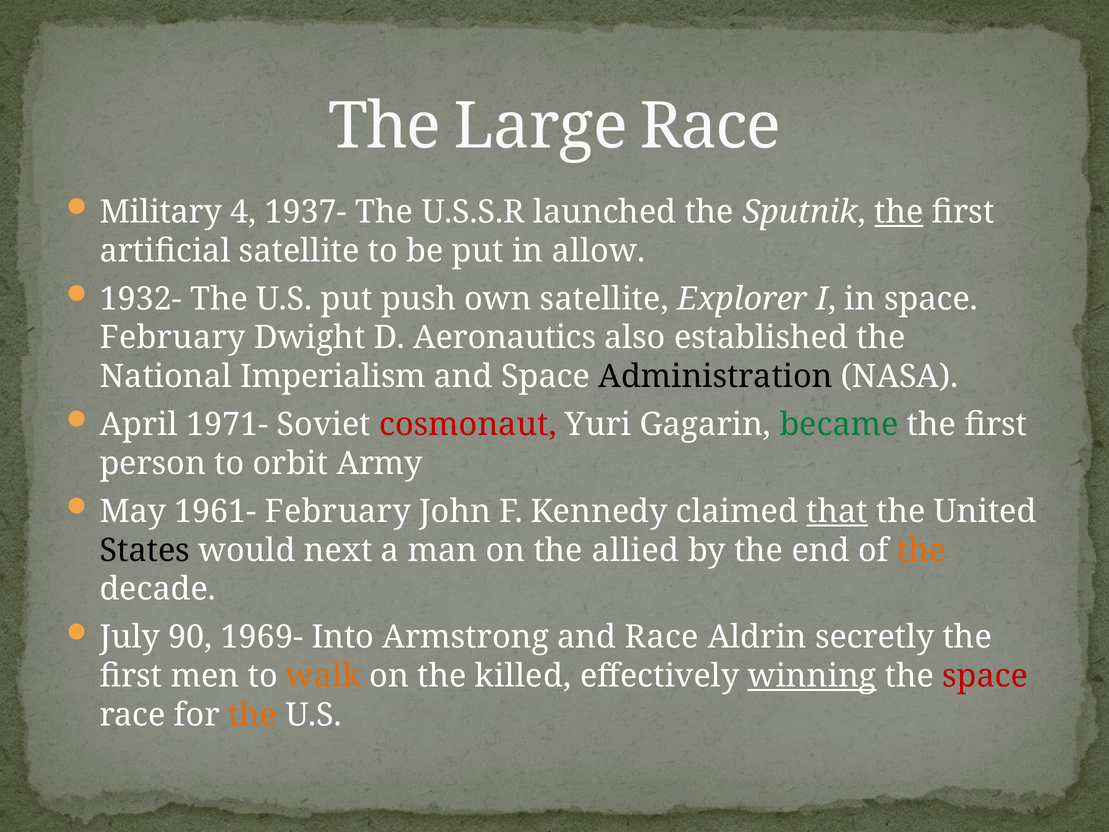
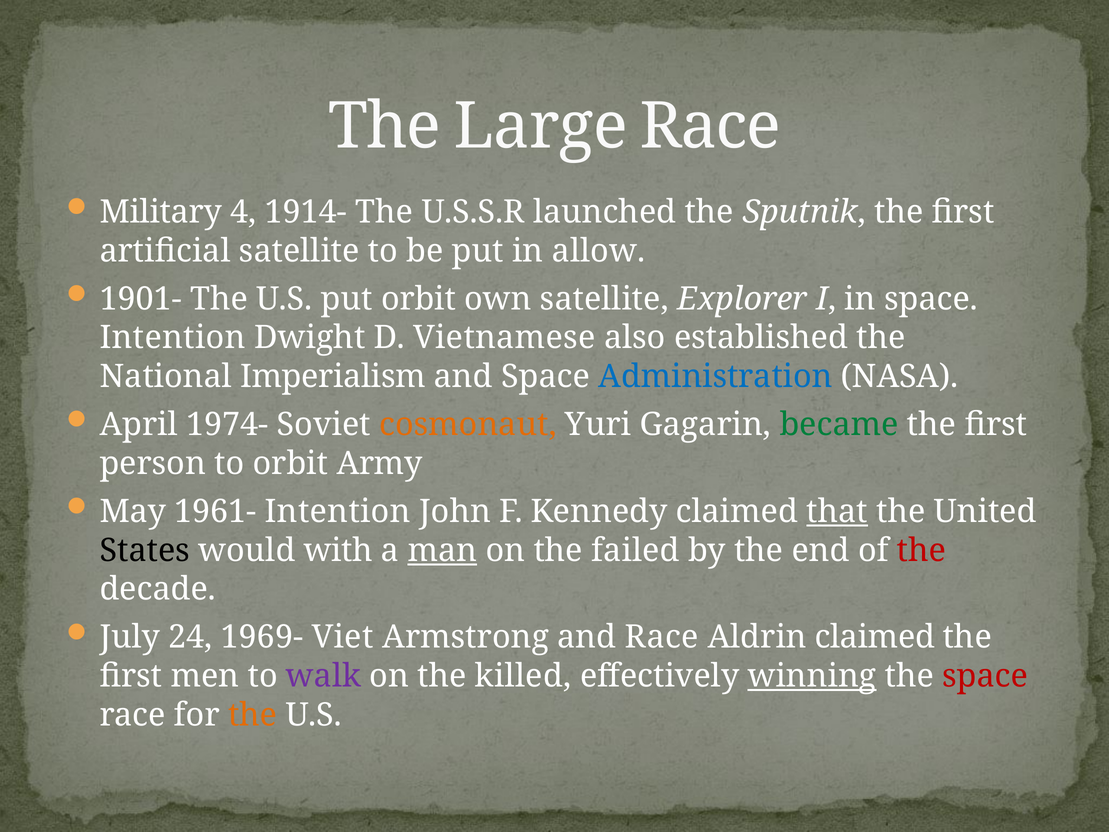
1937-: 1937- -> 1914-
the at (899, 212) underline: present -> none
1932-: 1932- -> 1901-
put push: push -> orbit
February at (173, 338): February -> Intention
Aeronautics: Aeronautics -> Vietnamese
Administration colour: black -> blue
1971-: 1971- -> 1974-
cosmonaut colour: red -> orange
1961- February: February -> Intention
next: next -> with
man underline: none -> present
allied: allied -> failed
the at (922, 550) colour: orange -> red
90: 90 -> 24
Into: Into -> Viet
Aldrin secretly: secretly -> claimed
walk colour: orange -> purple
